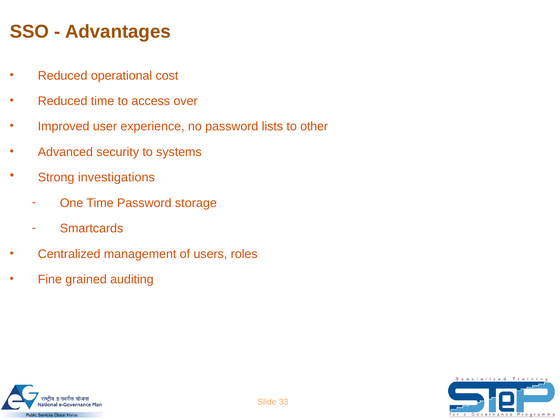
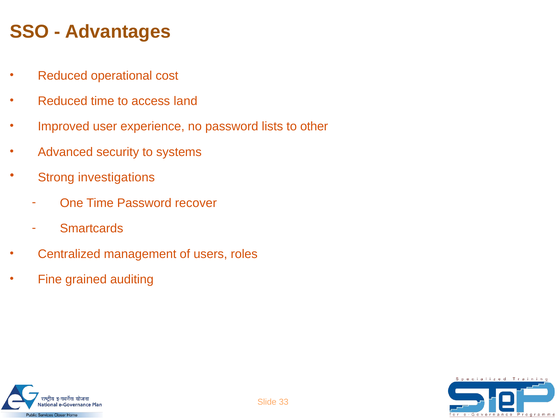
over: over -> land
storage: storage -> recover
